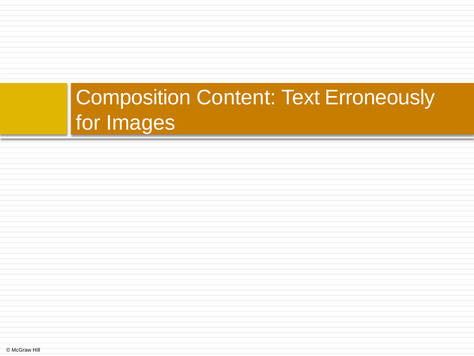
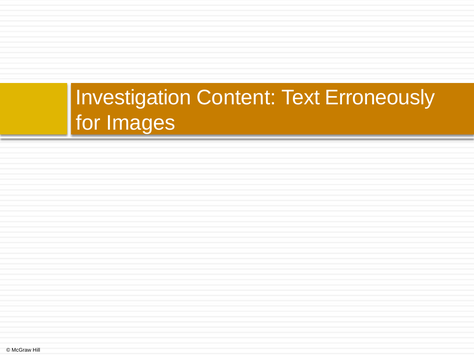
Composition: Composition -> Investigation
